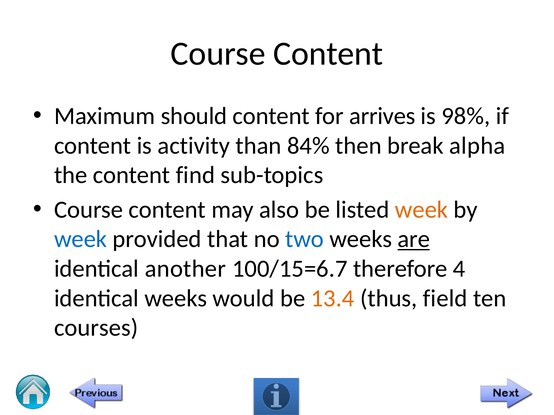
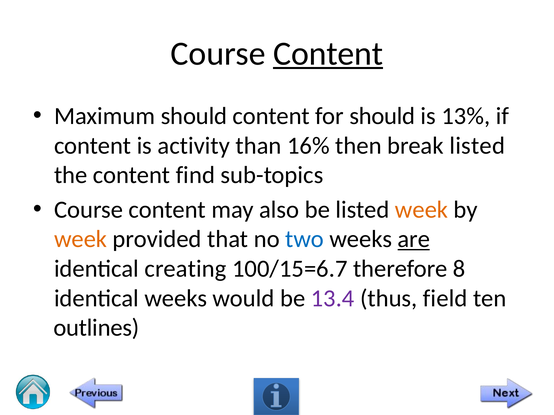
Content at (328, 54) underline: none -> present
for arrives: arrives -> should
98%: 98% -> 13%
84%: 84% -> 16%
break alpha: alpha -> listed
week at (81, 239) colour: blue -> orange
another: another -> creating
4: 4 -> 8
13.4 colour: orange -> purple
courses: courses -> outlines
